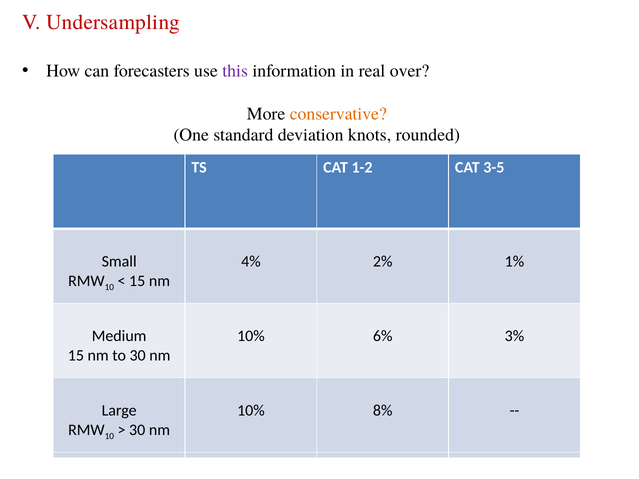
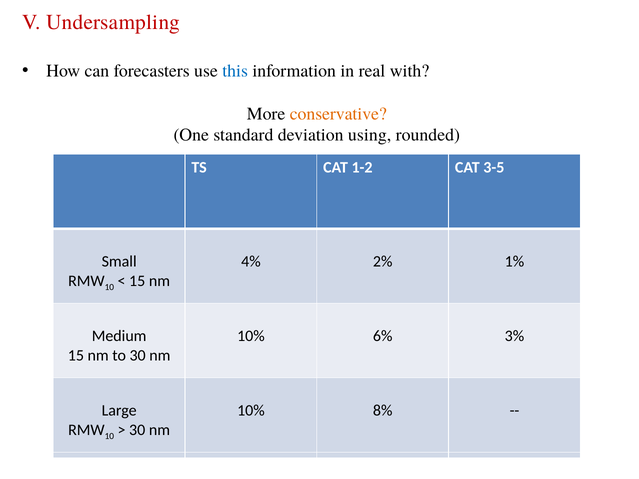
this colour: purple -> blue
over: over -> with
knots: knots -> using
